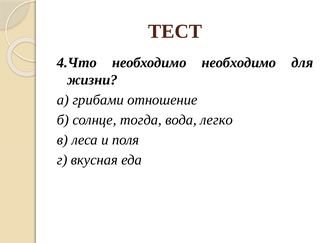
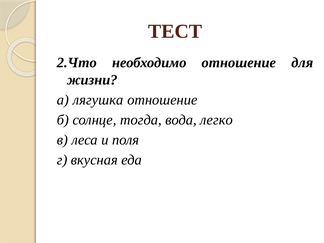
4.Что: 4.Что -> 2.Что
необходимо необходимо: необходимо -> отношение
грибами: грибами -> лягушка
